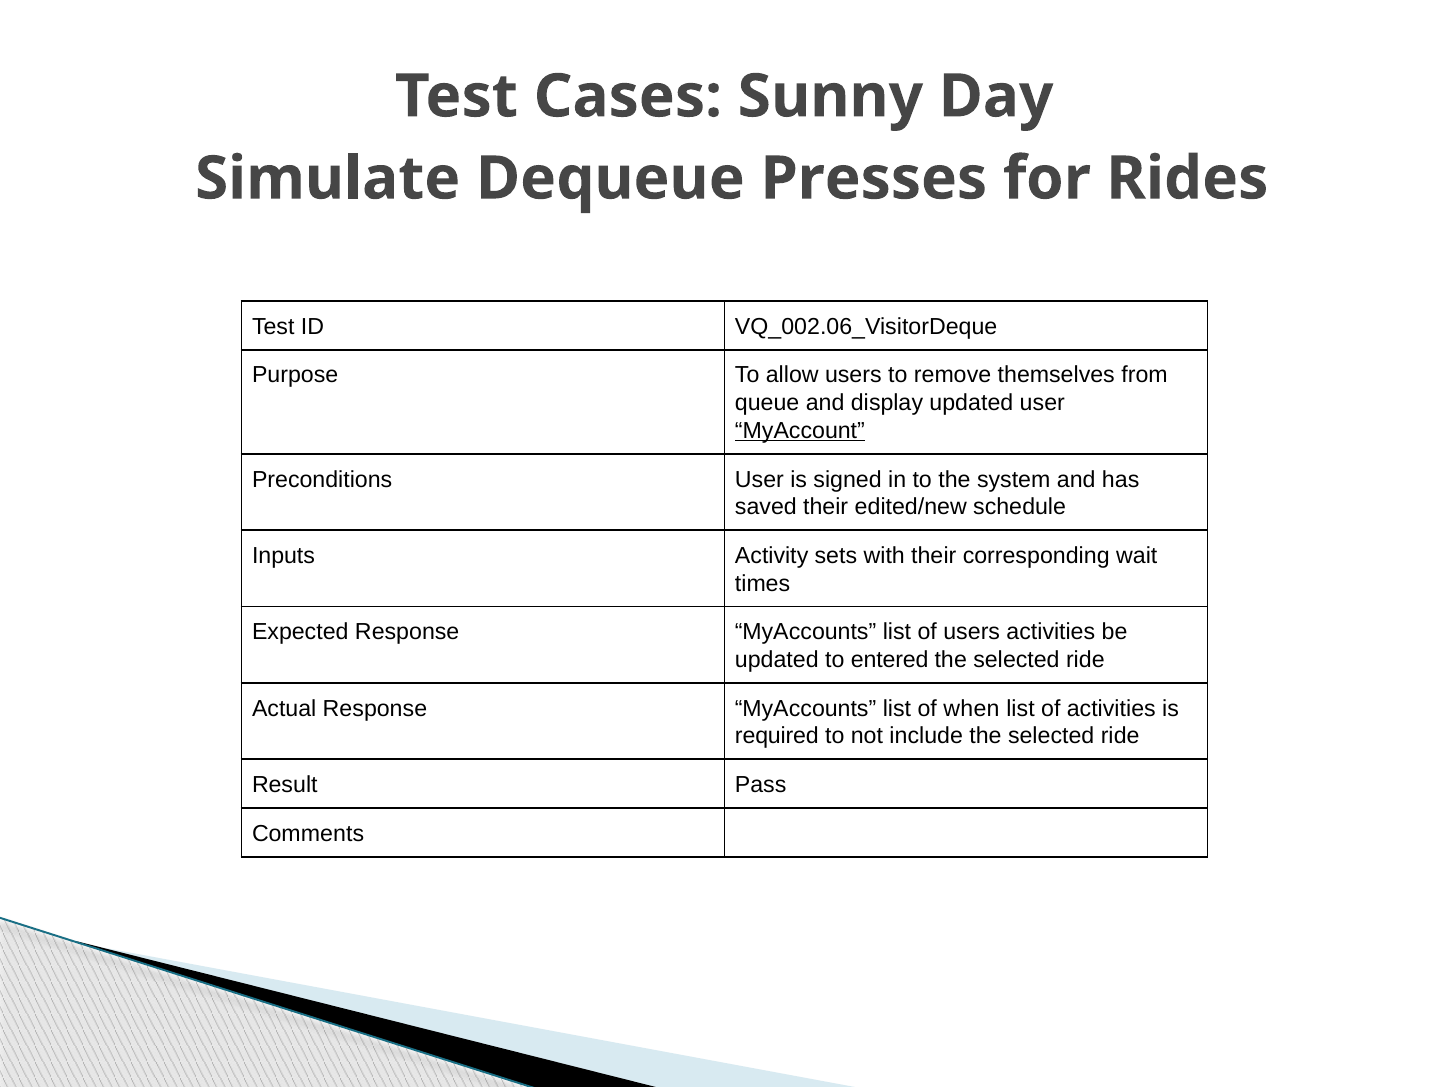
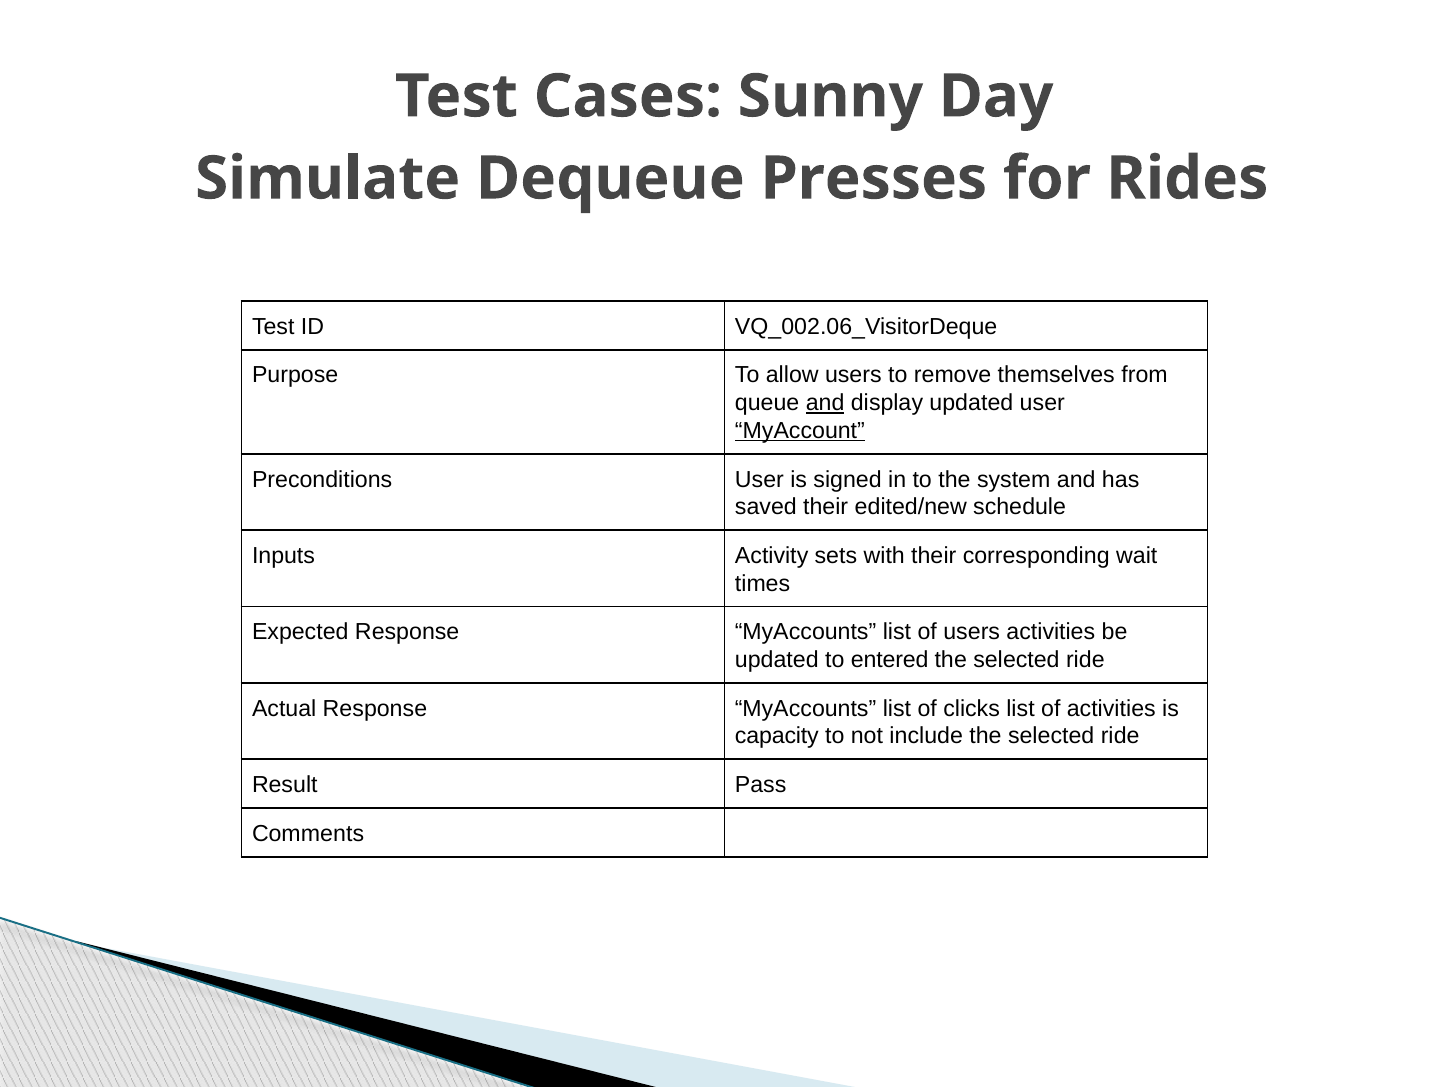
and at (825, 403) underline: none -> present
when: when -> clicks
required: required -> capacity
